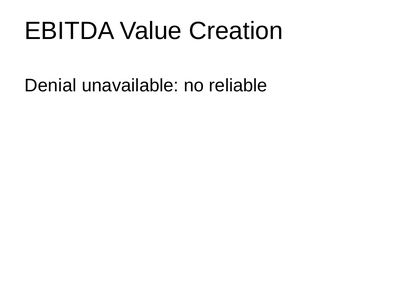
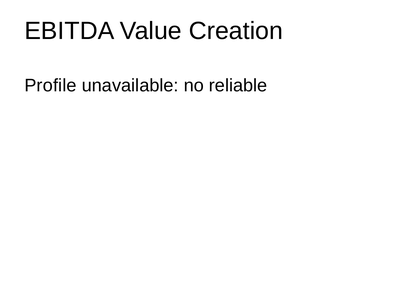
Denial: Denial -> Profile
